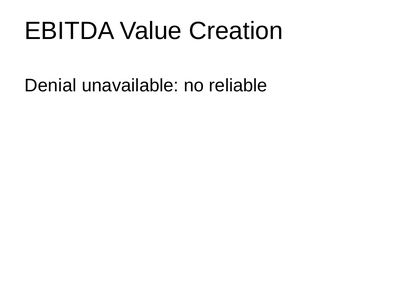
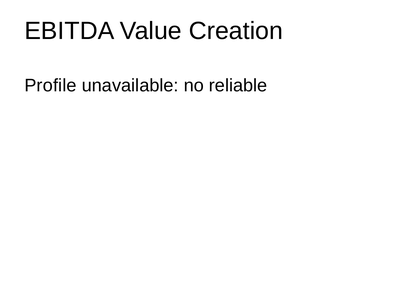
Denial: Denial -> Profile
